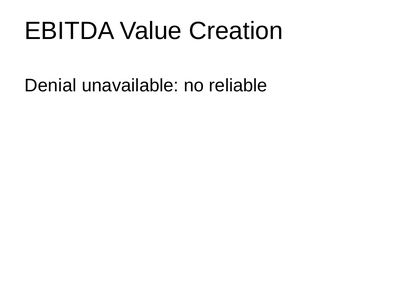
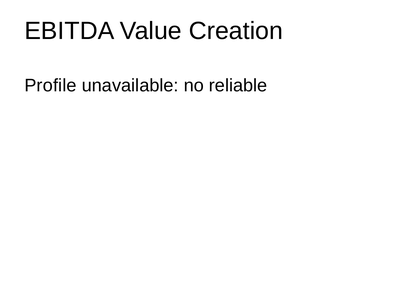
Denial: Denial -> Profile
